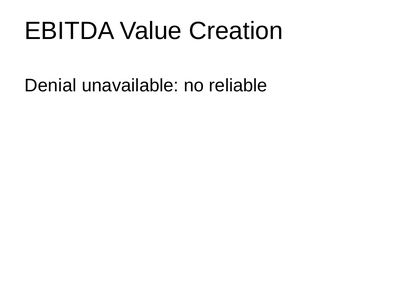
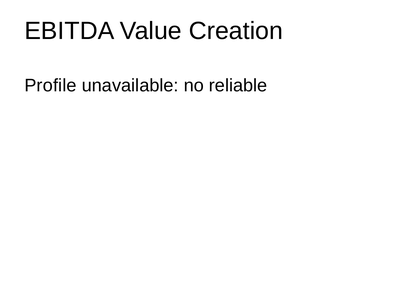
Denial: Denial -> Profile
